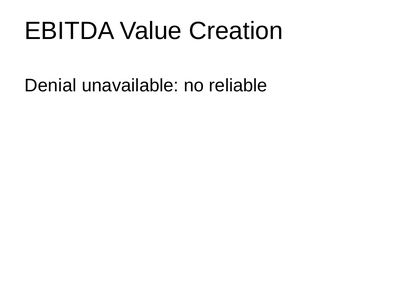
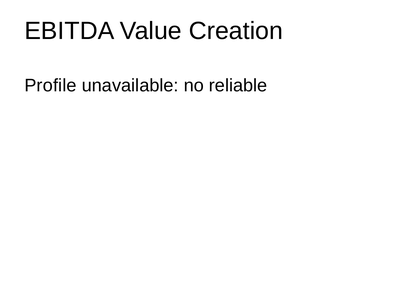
Denial: Denial -> Profile
